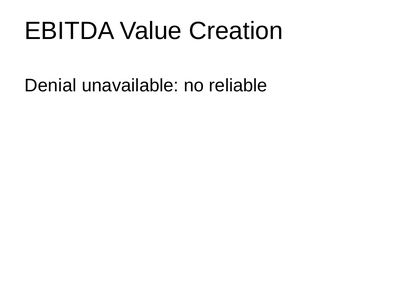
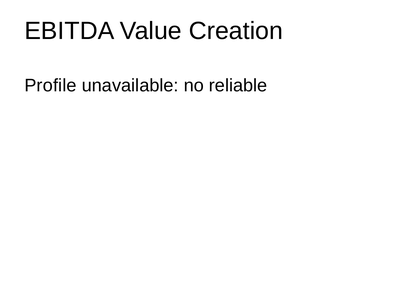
Denial: Denial -> Profile
